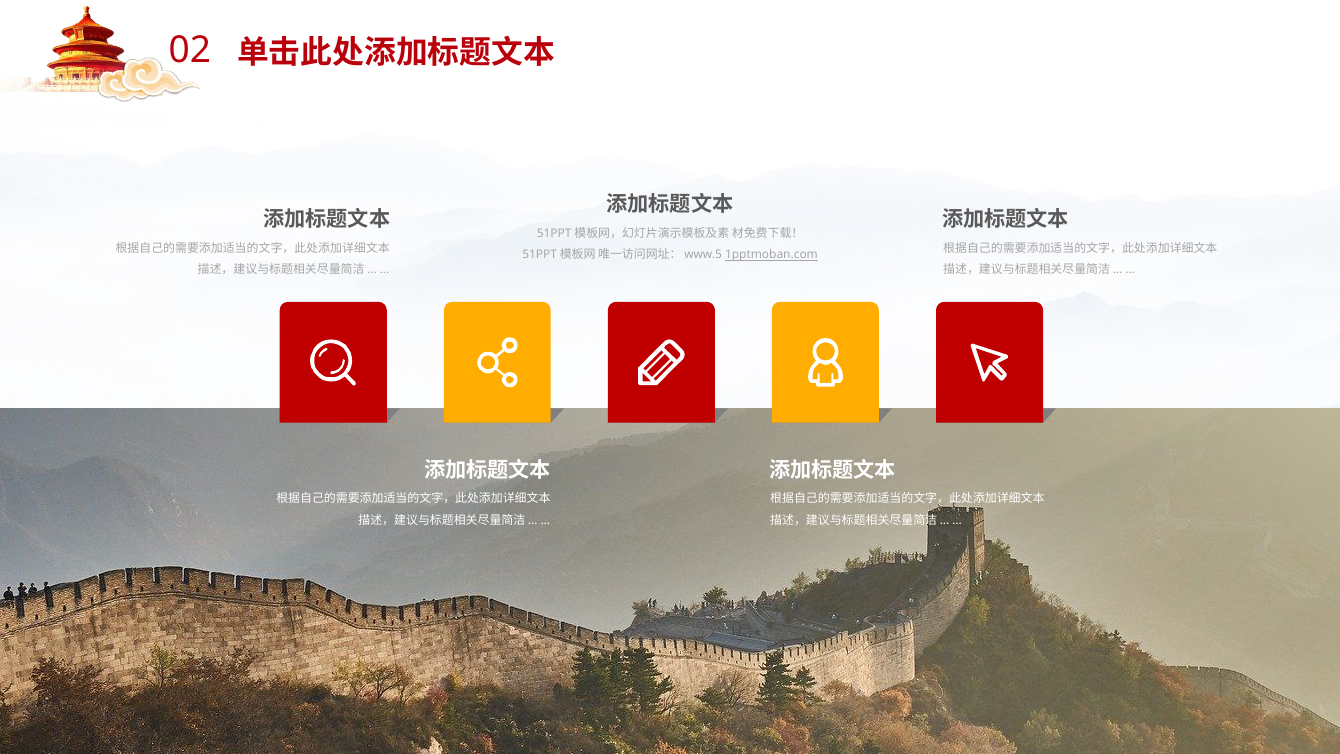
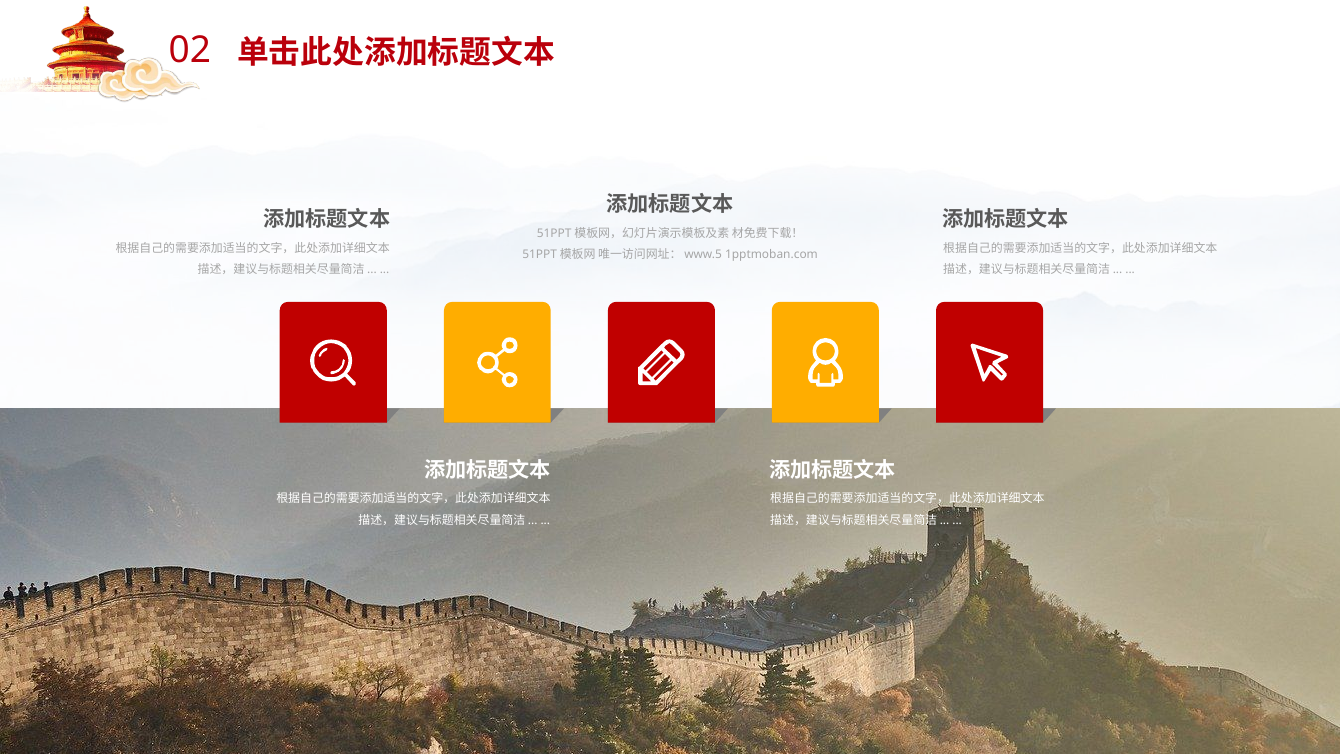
1pptmoban.com underline: present -> none
